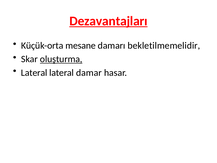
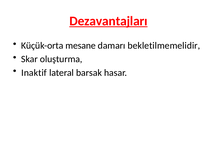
oluşturma underline: present -> none
Lateral at (34, 73): Lateral -> Inaktif
damar: damar -> barsak
